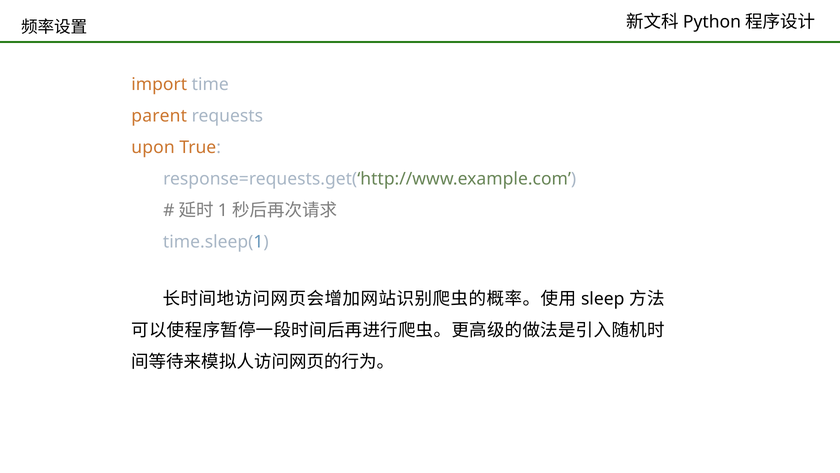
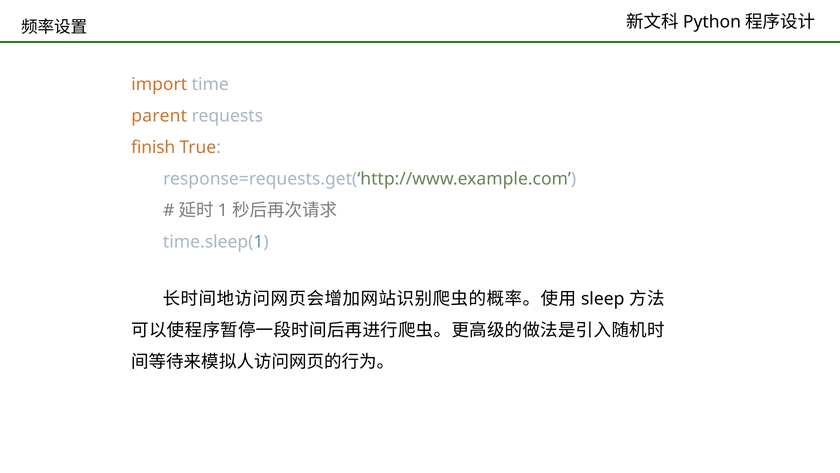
upon: upon -> finish
